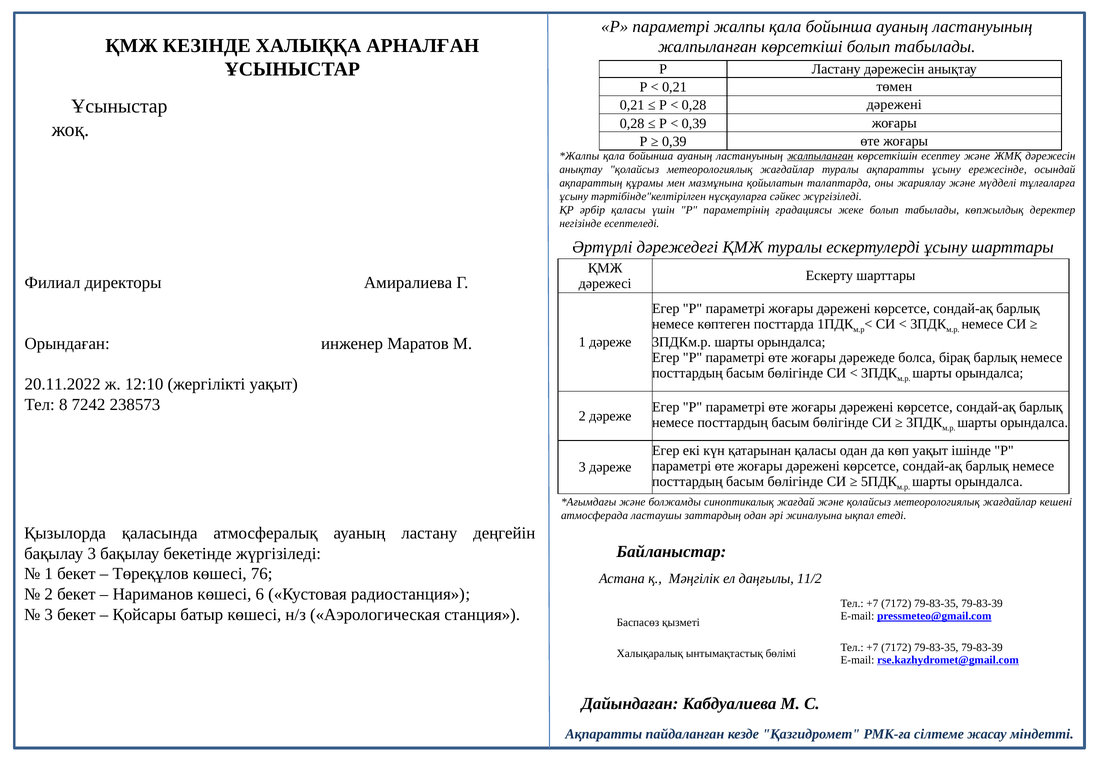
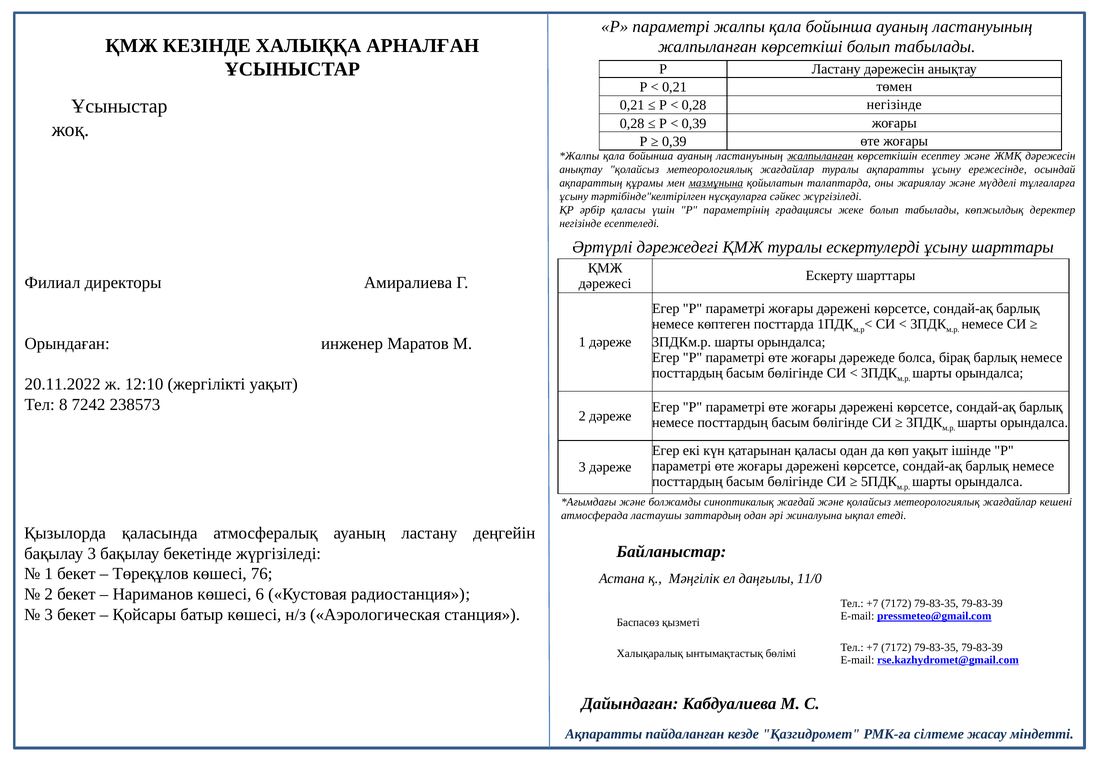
0,28 дәрежені: дәрежені -> негізінде
мазмұнына underline: none -> present
11/2: 11/2 -> 11/0
